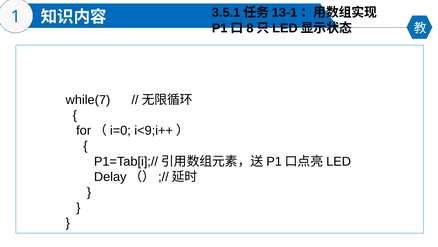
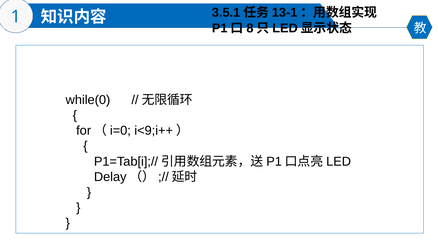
while(7: while(7 -> while(0
